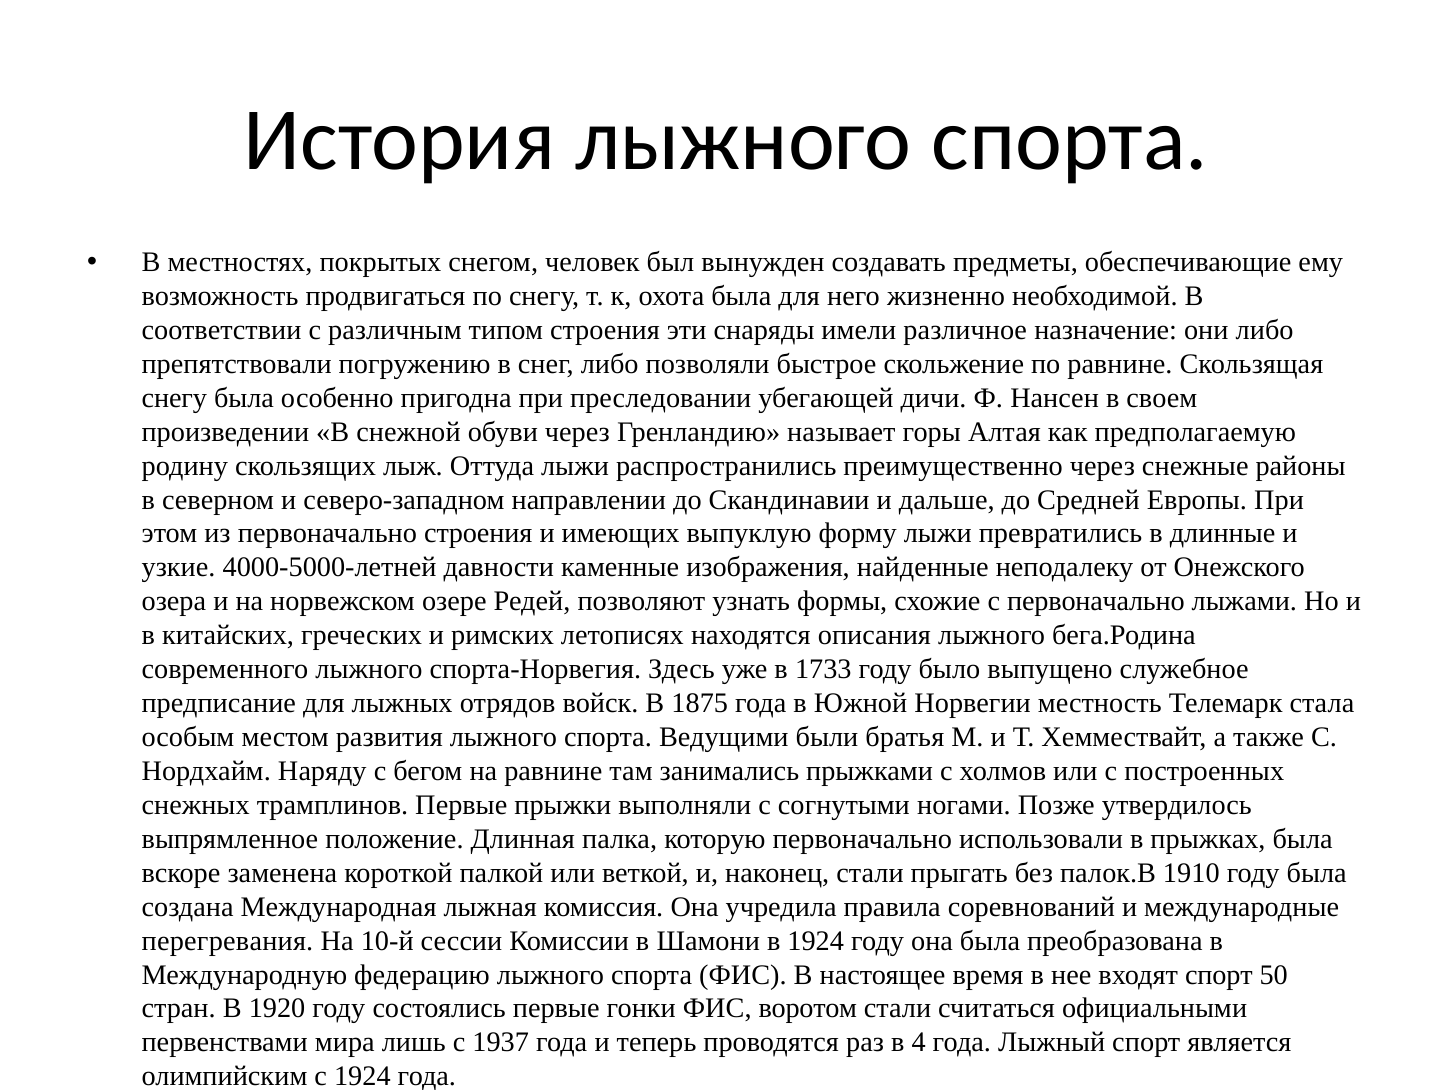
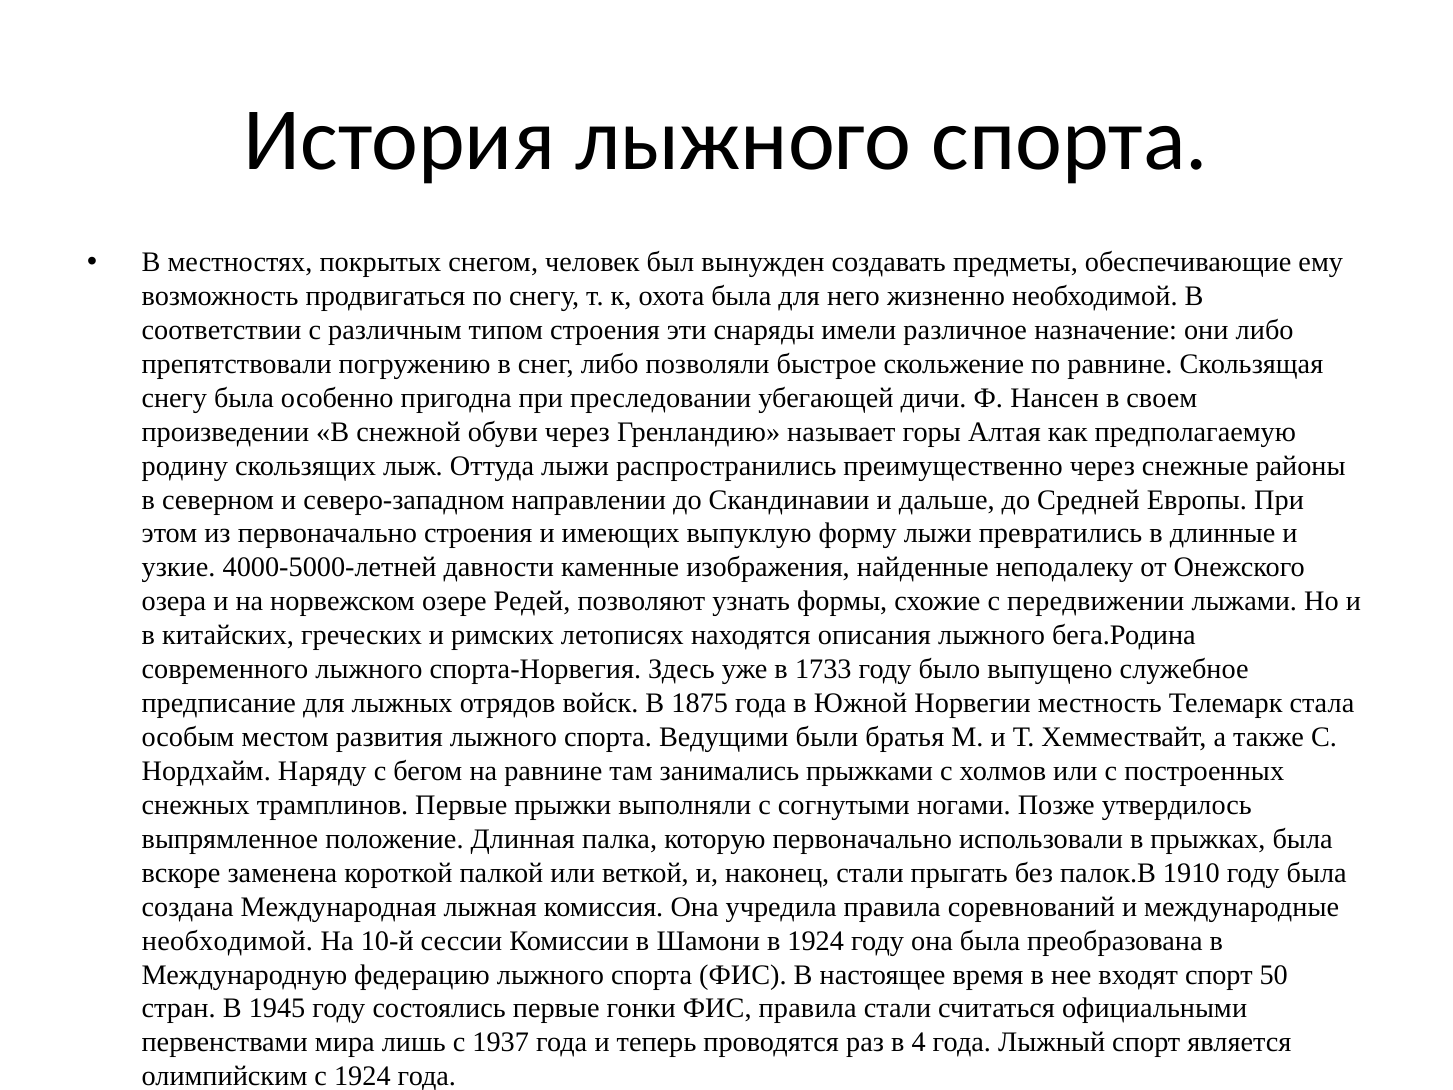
с первоначально: первоначально -> передвижении
перегревания at (227, 941): перегревания -> необходимой
1920: 1920 -> 1945
ФИС воротом: воротом -> правила
